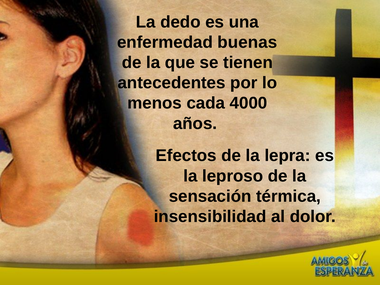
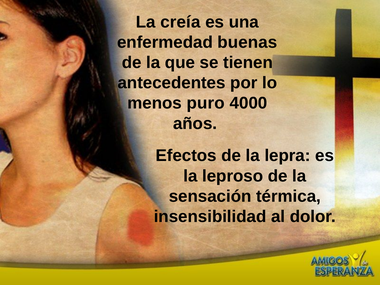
dedo: dedo -> creía
cada: cada -> puro
